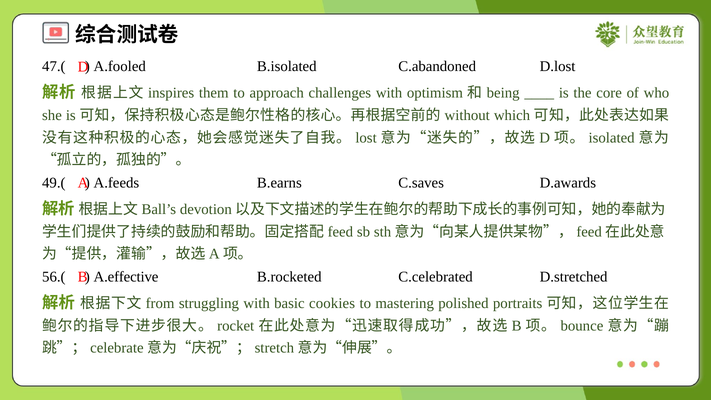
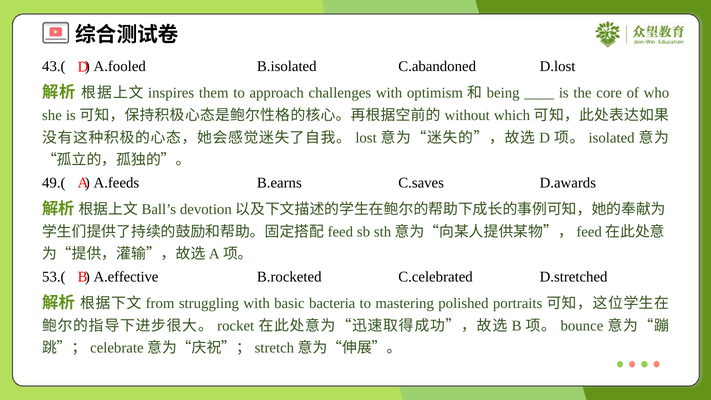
47.(: 47.( -> 43.(
56.(: 56.( -> 53.(
cookies: cookies -> bacteria
